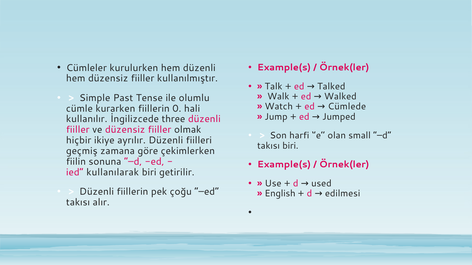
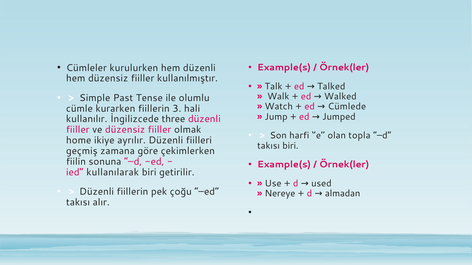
0: 0 -> 3
small: small -> topla
hiçbir: hiçbir -> home
English: English -> Nereye
edilmesi: edilmesi -> almadan
